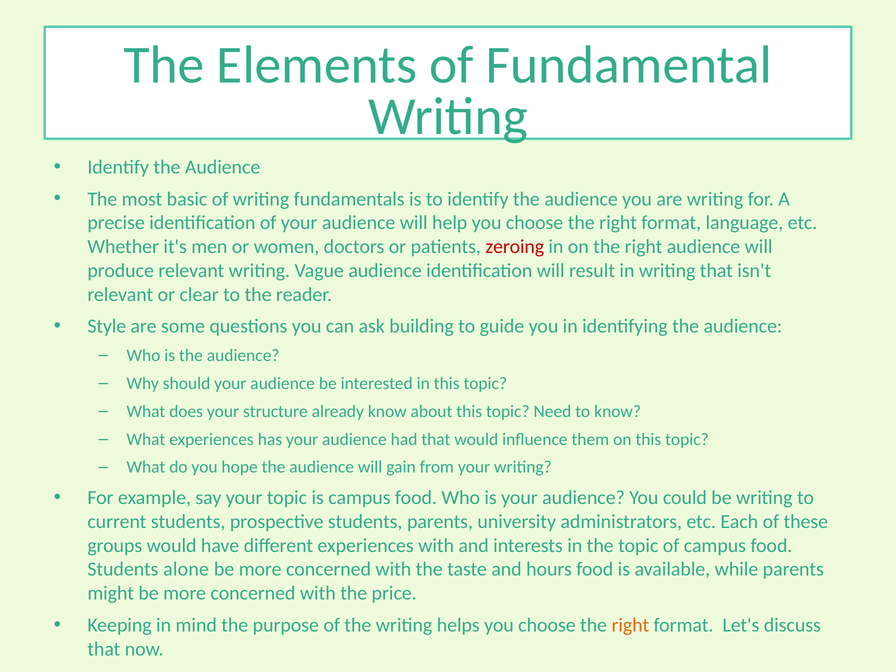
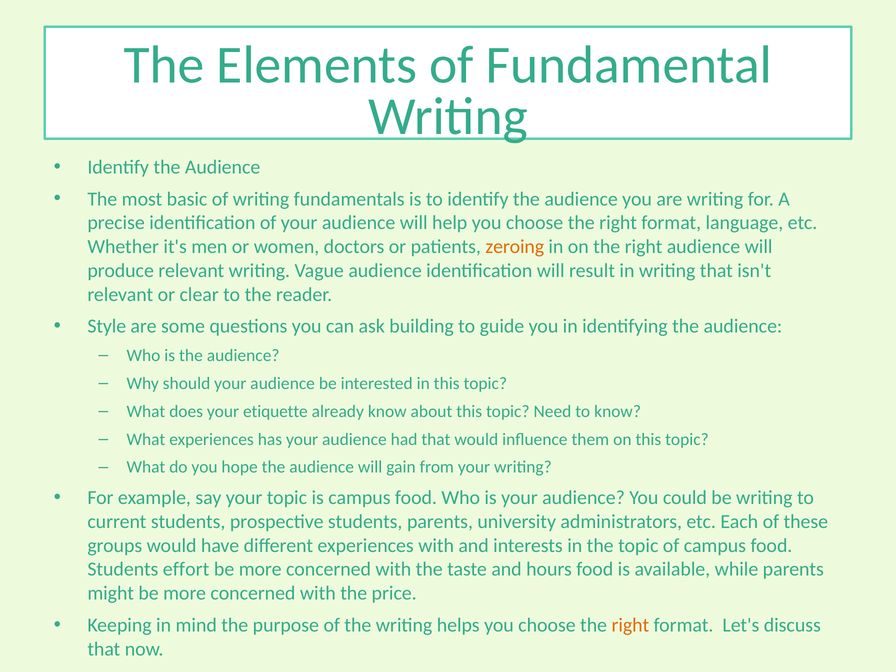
zeroing colour: red -> orange
structure: structure -> etiquette
alone: alone -> effort
